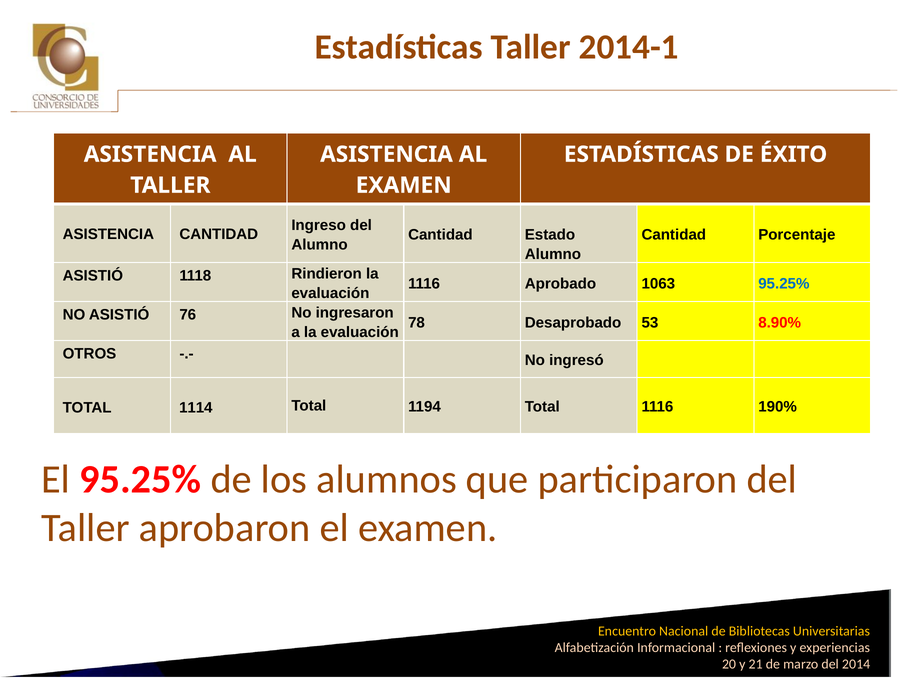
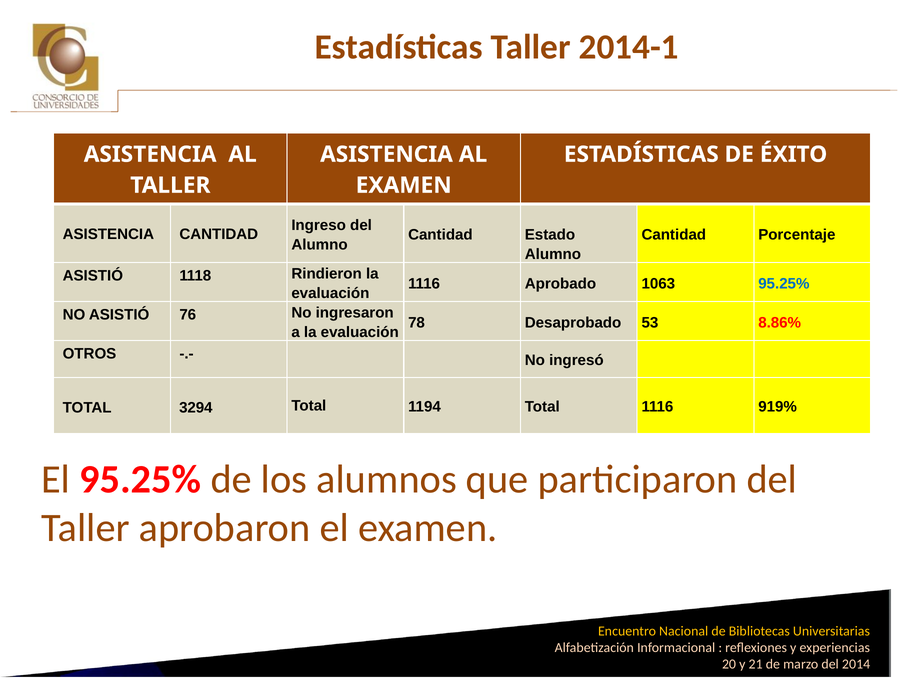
8.90%: 8.90% -> 8.86%
1114: 1114 -> 3294
190%: 190% -> 919%
